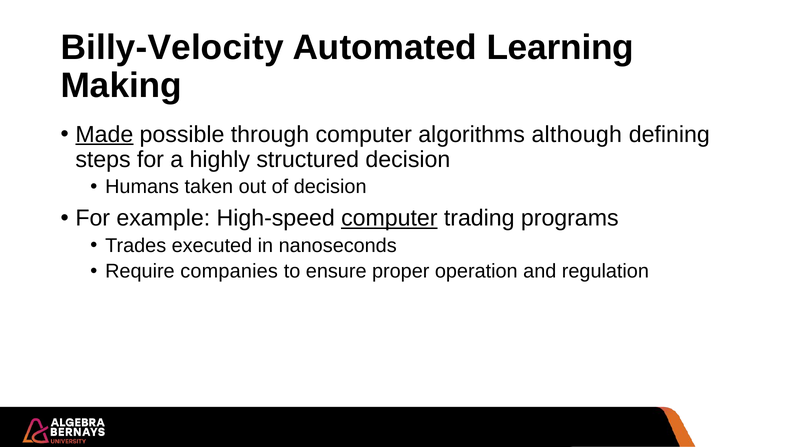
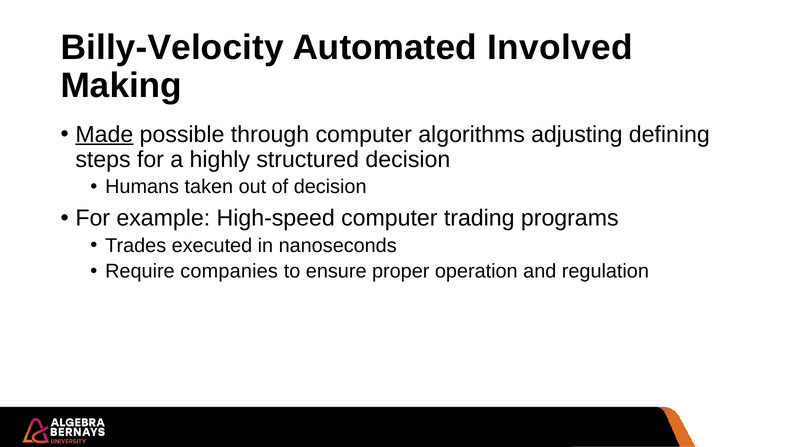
Learning: Learning -> Involved
although: although -> adjusting
computer at (389, 218) underline: present -> none
